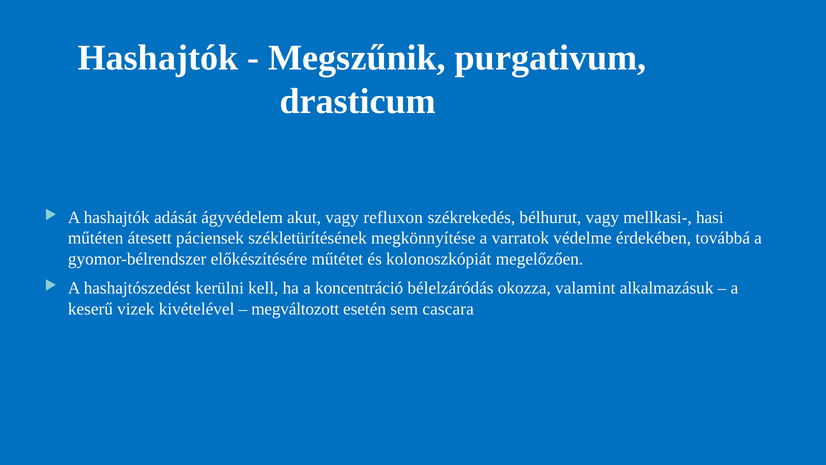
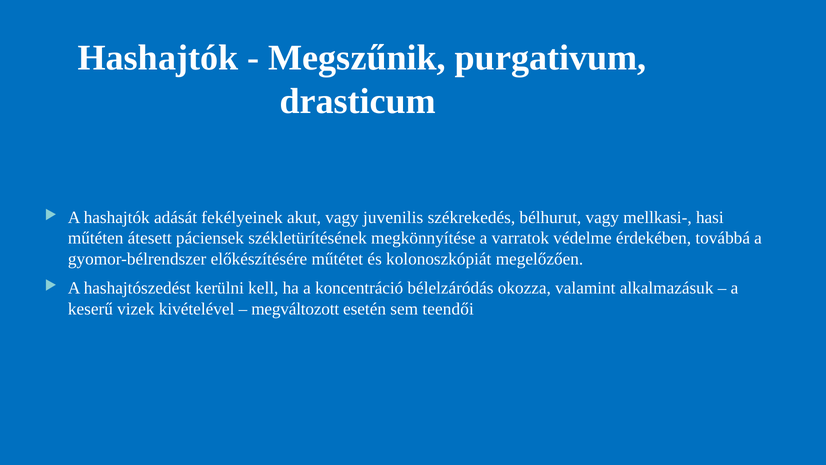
ágyvédelem: ágyvédelem -> fekélyeinek
refluxon: refluxon -> juvenilis
cascara: cascara -> teendői
